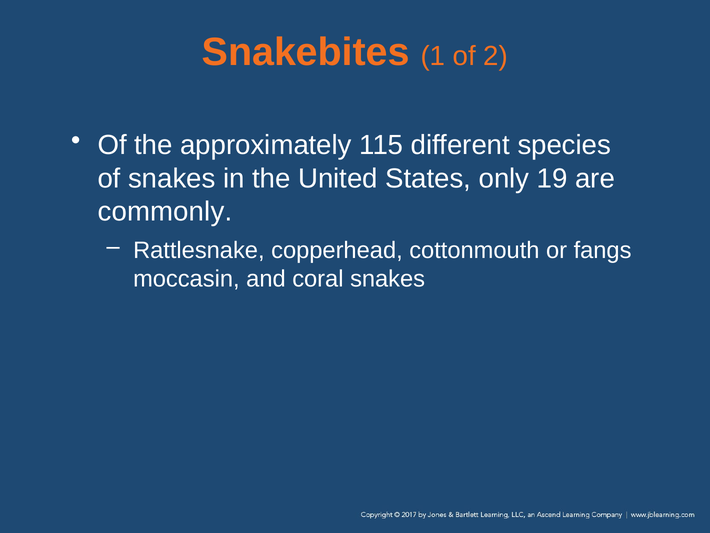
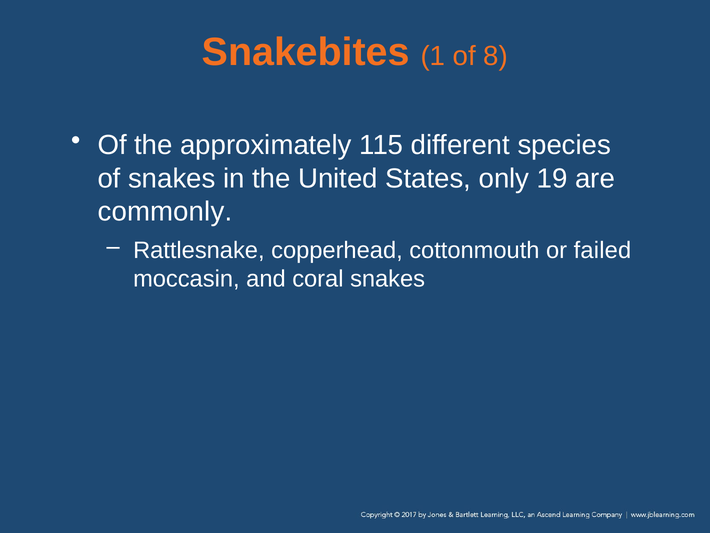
2: 2 -> 8
fangs: fangs -> failed
